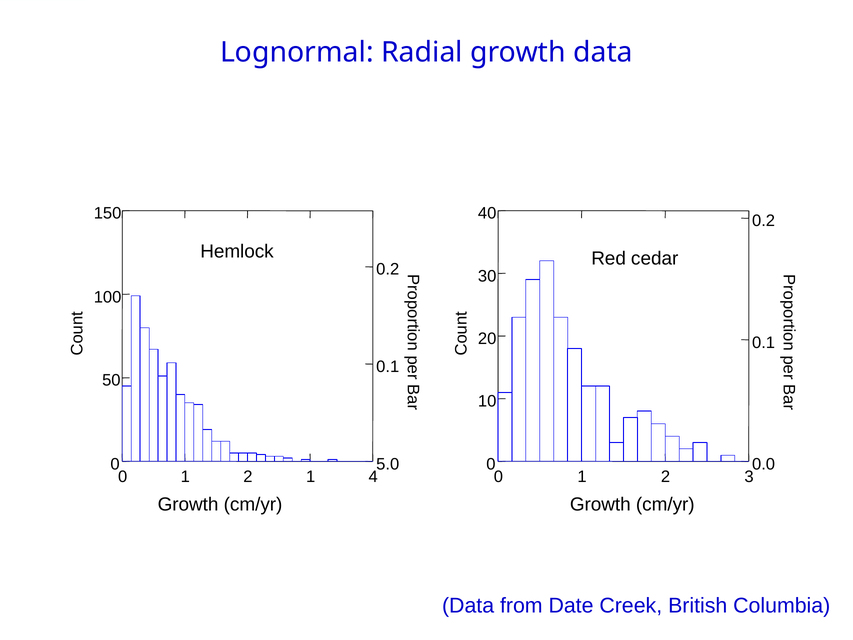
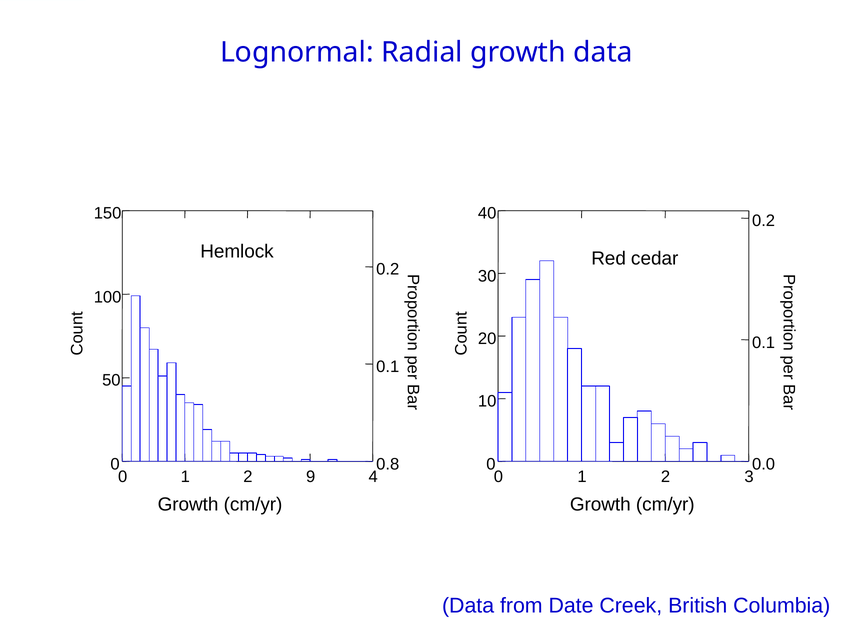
5.0: 5.0 -> 0.8
2 1: 1 -> 9
